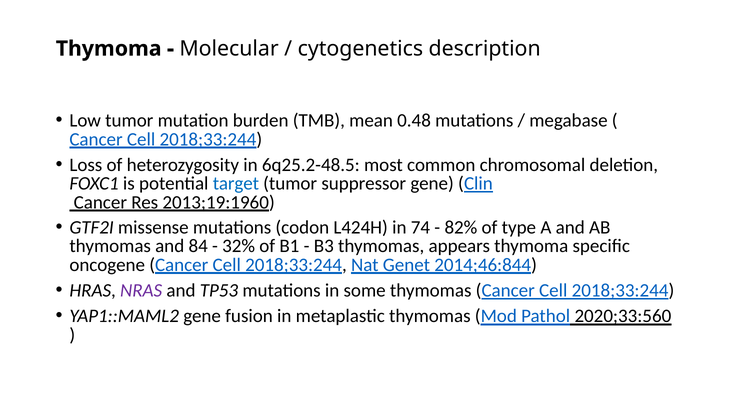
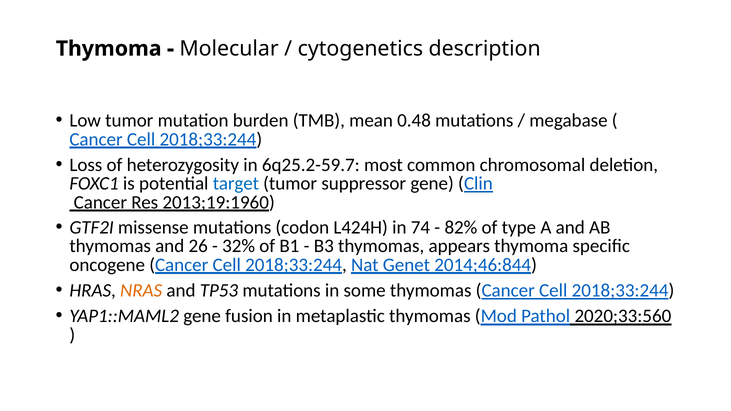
6q25.2-48.5: 6q25.2-48.5 -> 6q25.2-59.7
84: 84 -> 26
NRAS colour: purple -> orange
